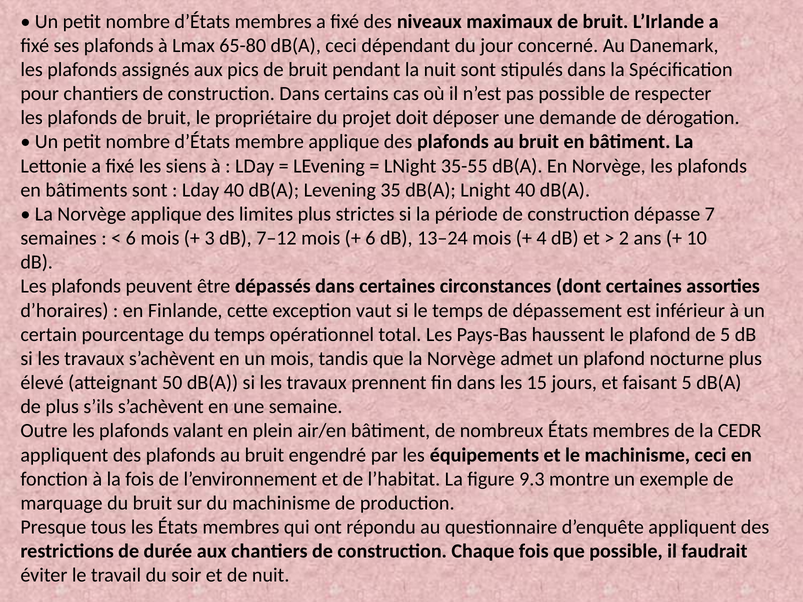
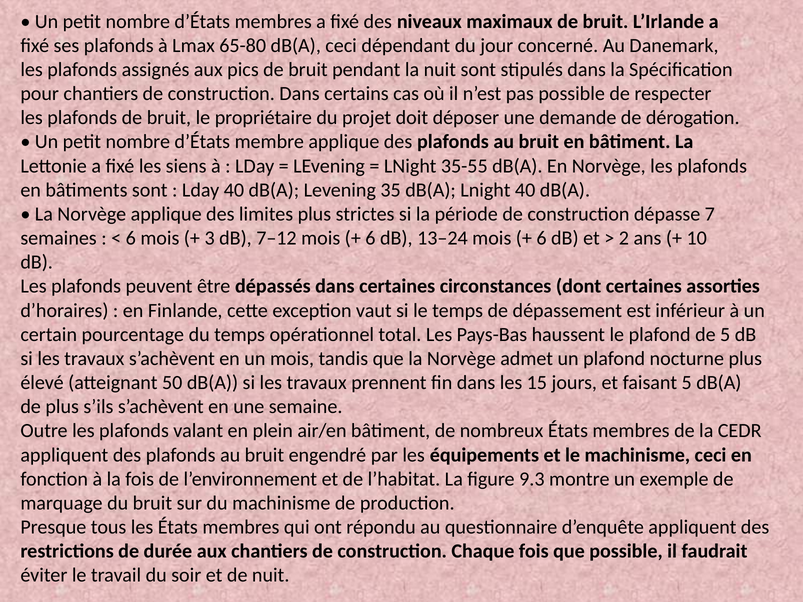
4 at (541, 238): 4 -> 6
